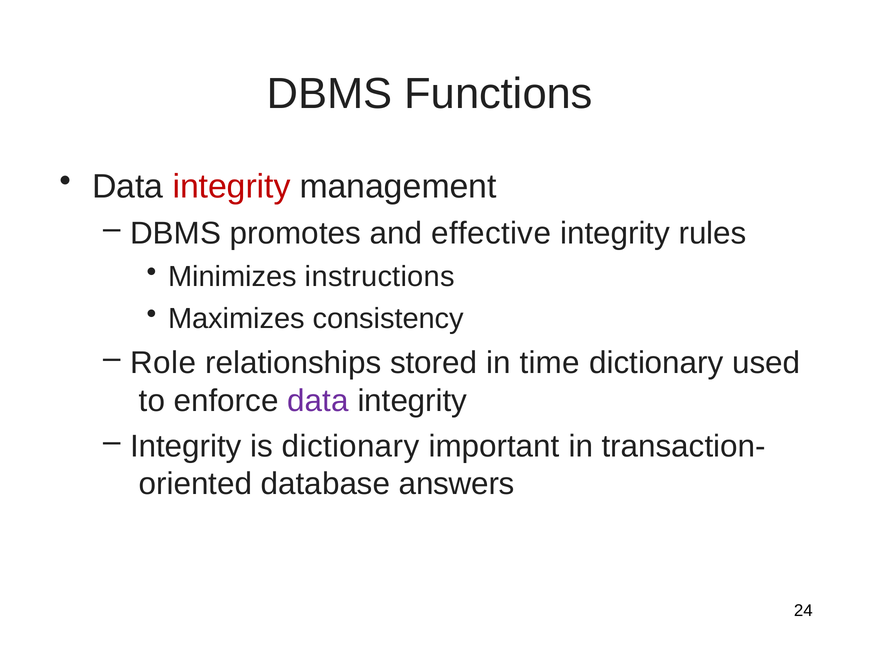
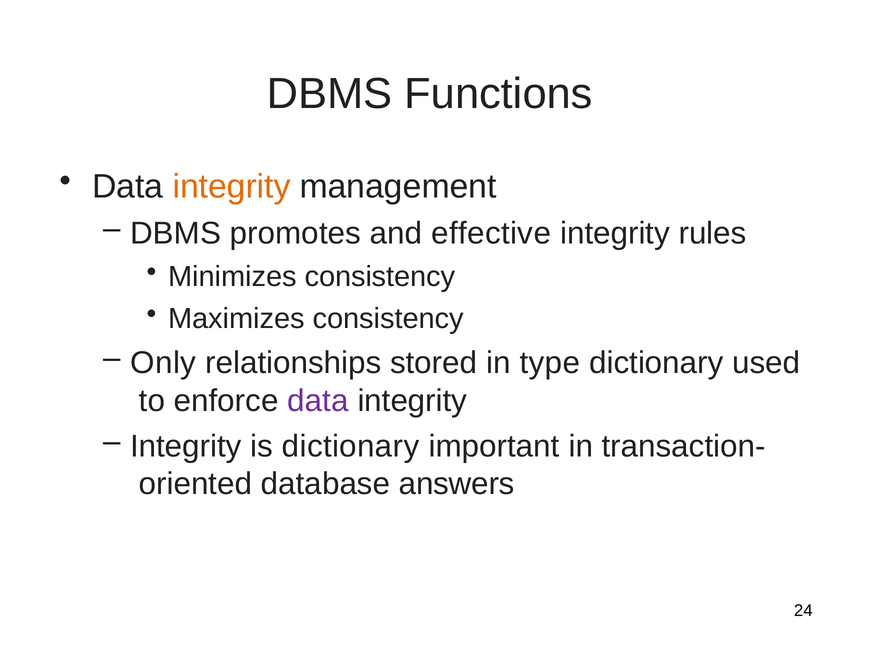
integrity at (232, 187) colour: red -> orange
Minimizes instructions: instructions -> consistency
Role: Role -> Only
time: time -> type
